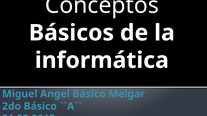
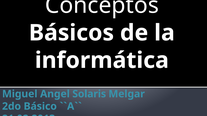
Angel Básico: Básico -> Solaris
